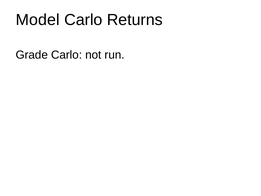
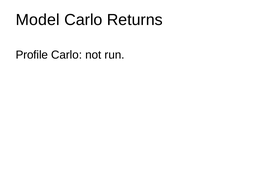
Grade: Grade -> Profile
